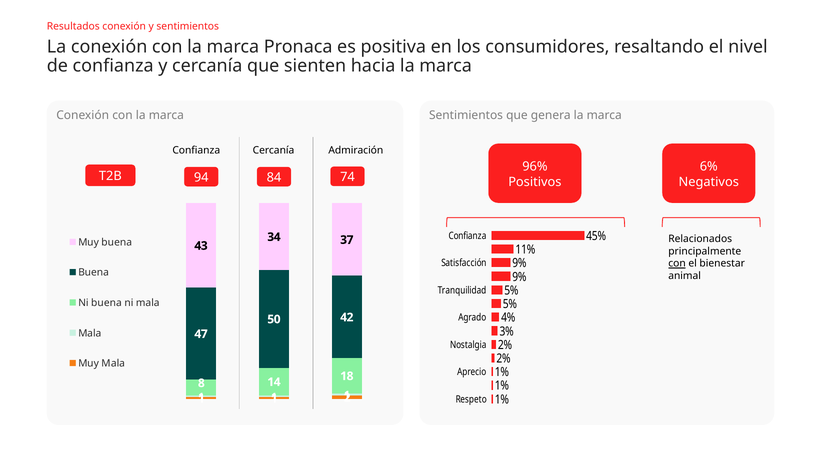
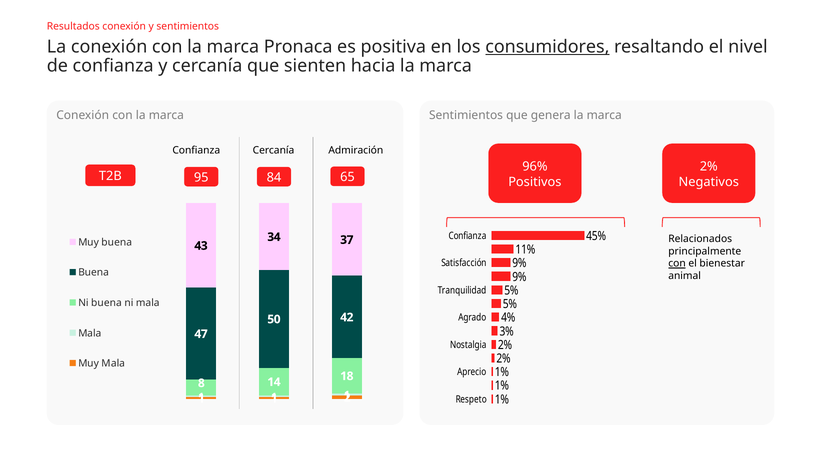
consumidores underline: none -> present
6% at (709, 166): 6% -> 2%
94: 94 -> 95
74: 74 -> 65
